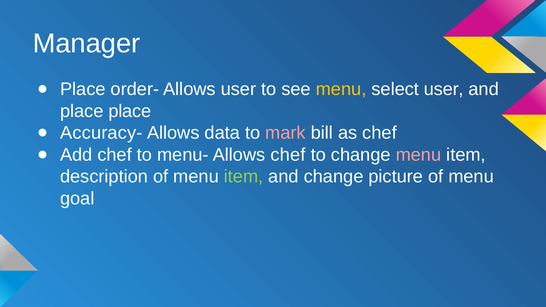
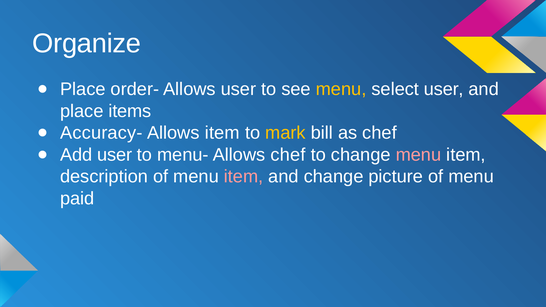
Manager: Manager -> Organize
place place: place -> items
Allows data: data -> item
mark colour: pink -> yellow
Add chef: chef -> user
item at (244, 177) colour: light green -> pink
goal: goal -> paid
